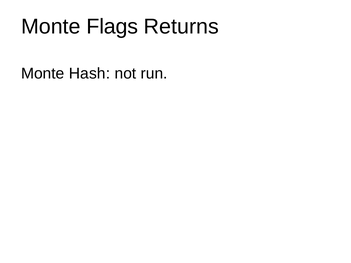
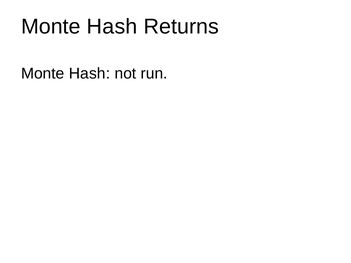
Flags at (112, 27): Flags -> Hash
